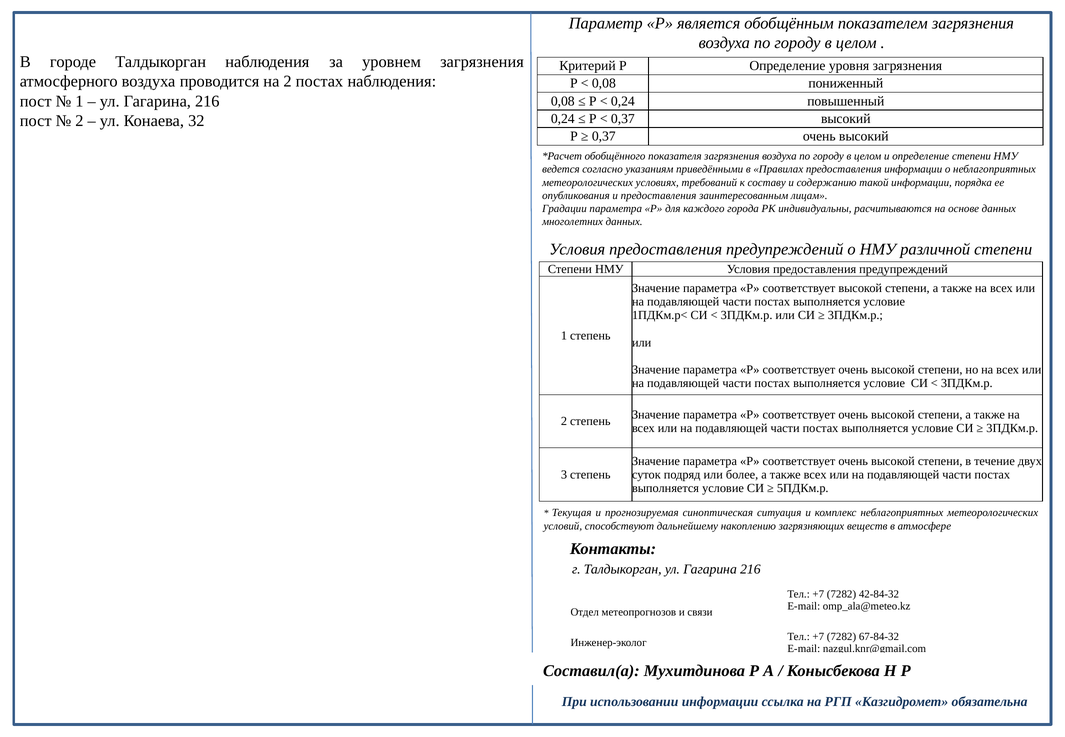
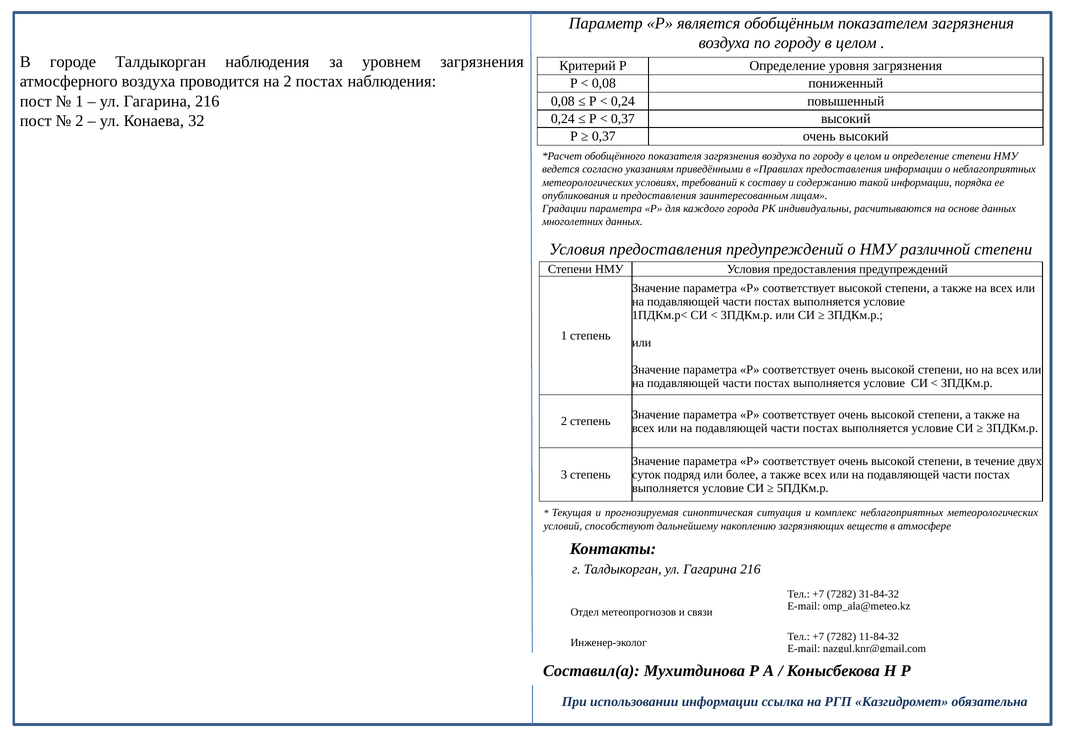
42-84-32: 42-84-32 -> 31-84-32
67-84-32: 67-84-32 -> 11-84-32
